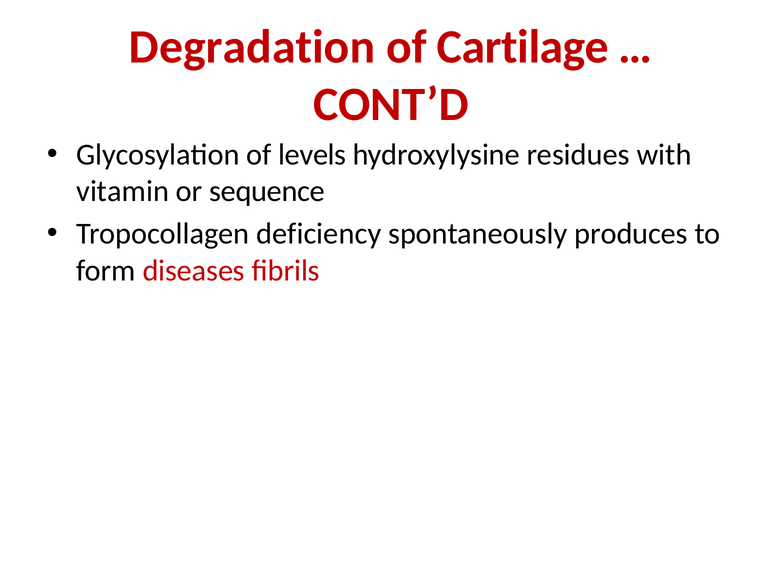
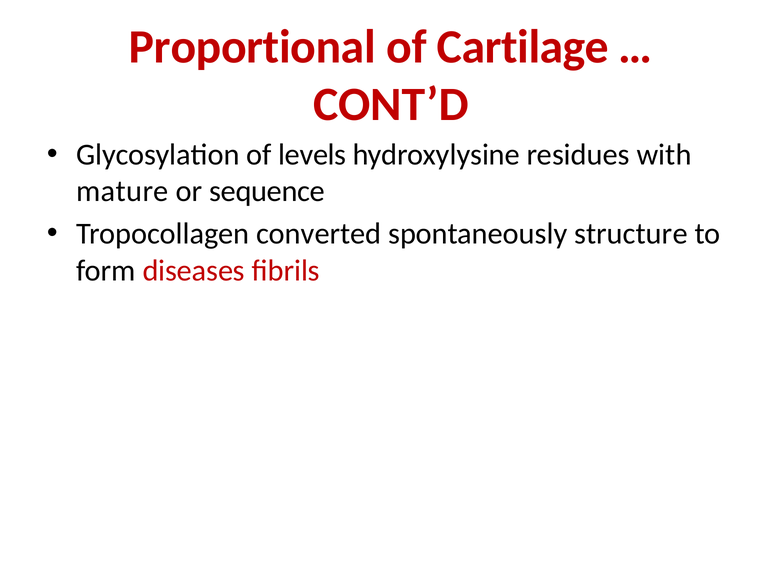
Degradation: Degradation -> Proportional
vitamin: vitamin -> mature
deficiency: deficiency -> converted
produces: produces -> structure
